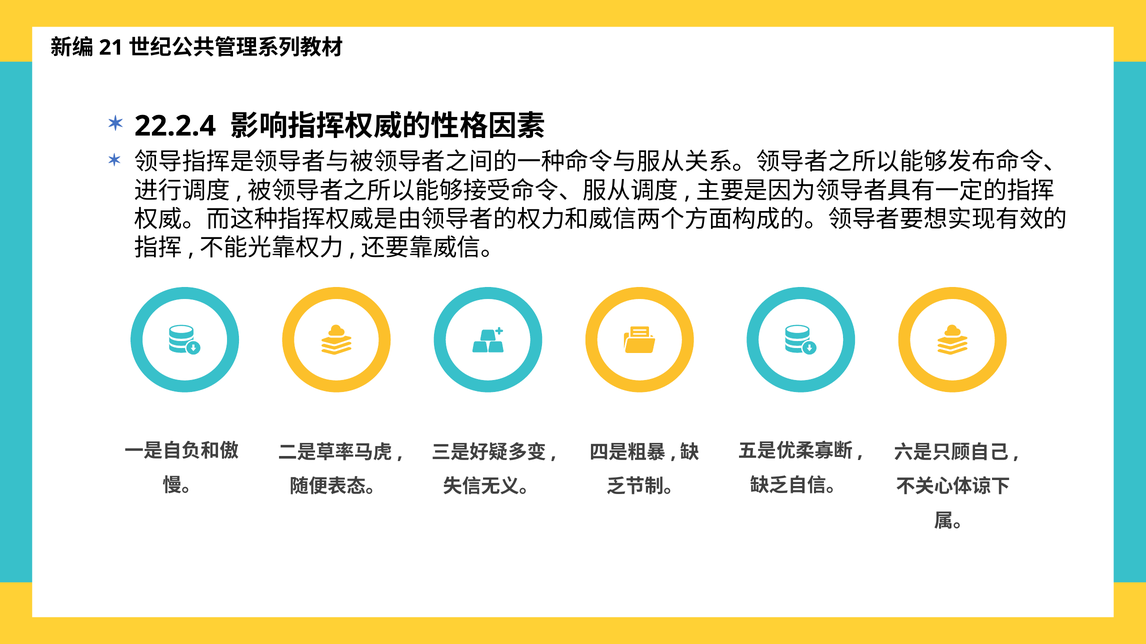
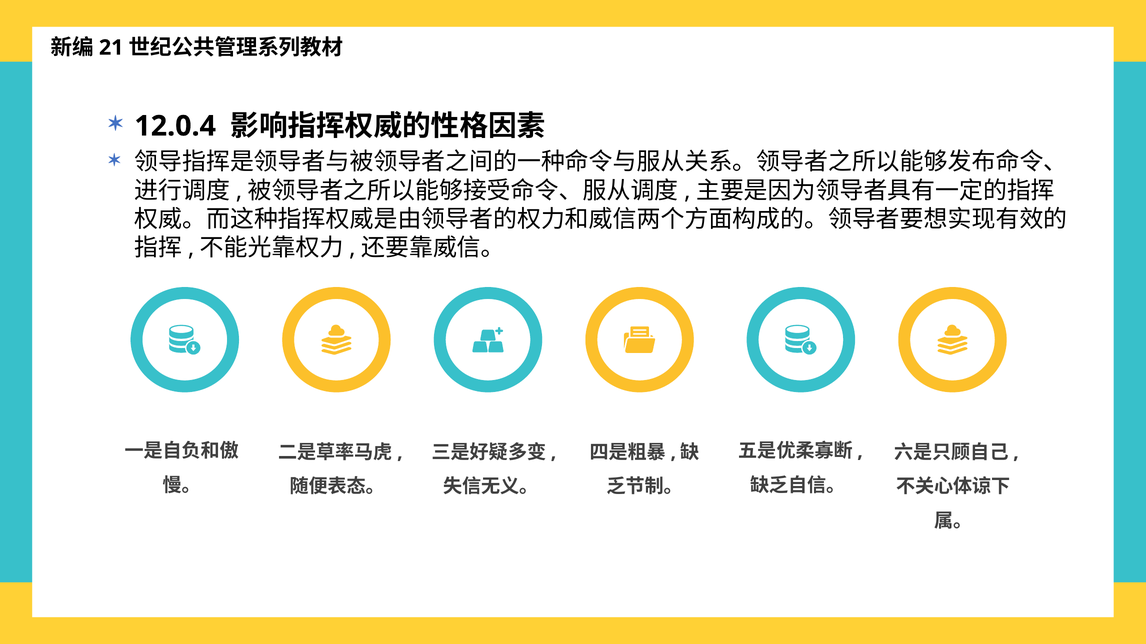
22.2.4: 22.2.4 -> 12.0.4
